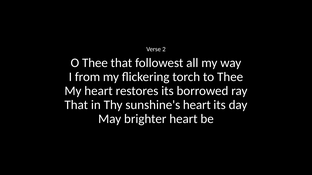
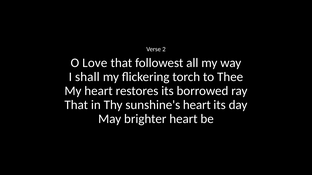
O Thee: Thee -> Love
from: from -> shall
